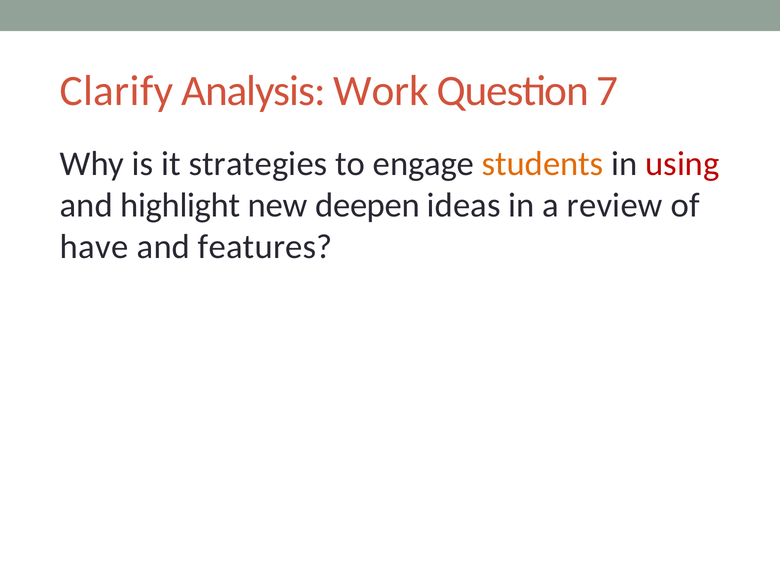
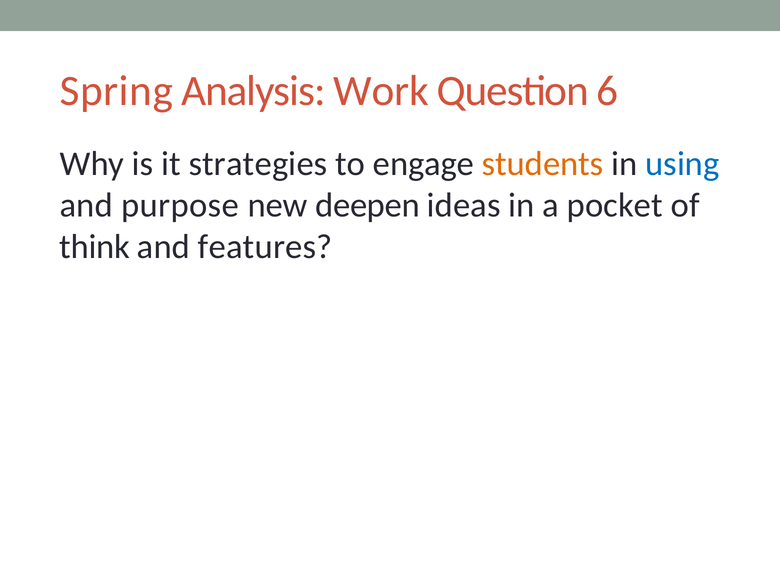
Clarify: Clarify -> Spring
7: 7 -> 6
using colour: red -> blue
highlight: highlight -> purpose
review: review -> pocket
have: have -> think
